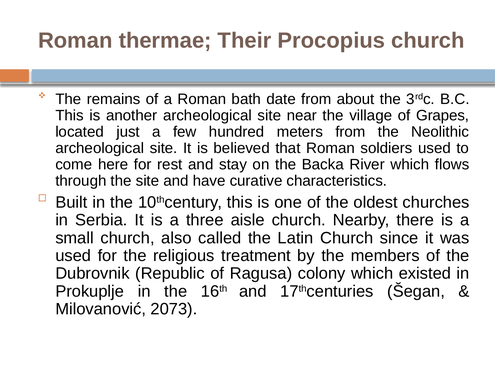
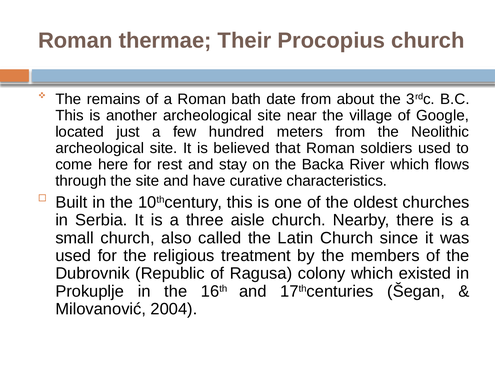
Grapes: Grapes -> Google
2073: 2073 -> 2004
